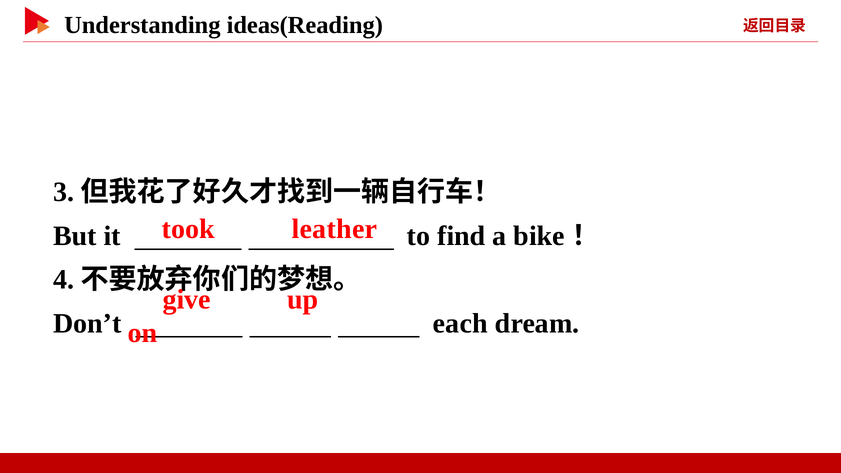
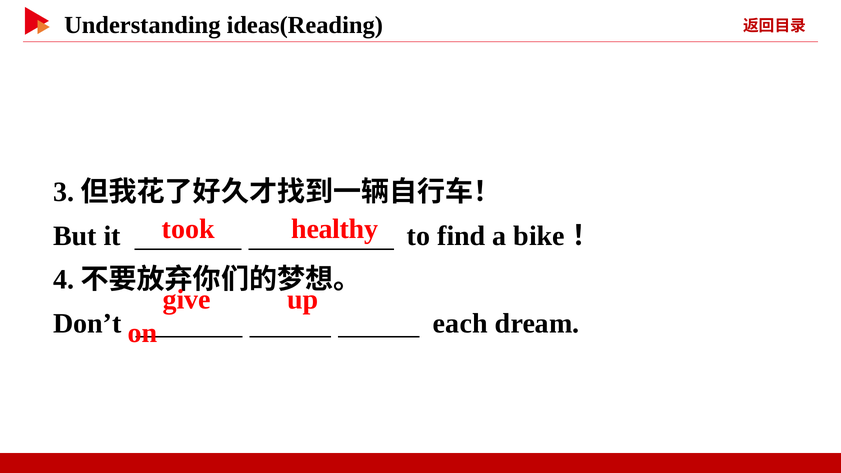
leather: leather -> healthy
